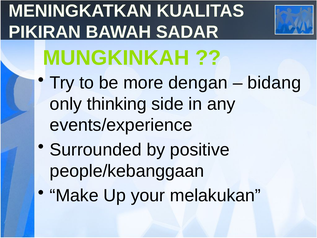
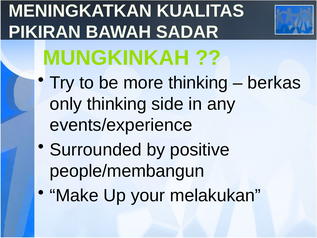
more dengan: dengan -> thinking
bidang: bidang -> berkas
people/kebanggaan: people/kebanggaan -> people/membangun
